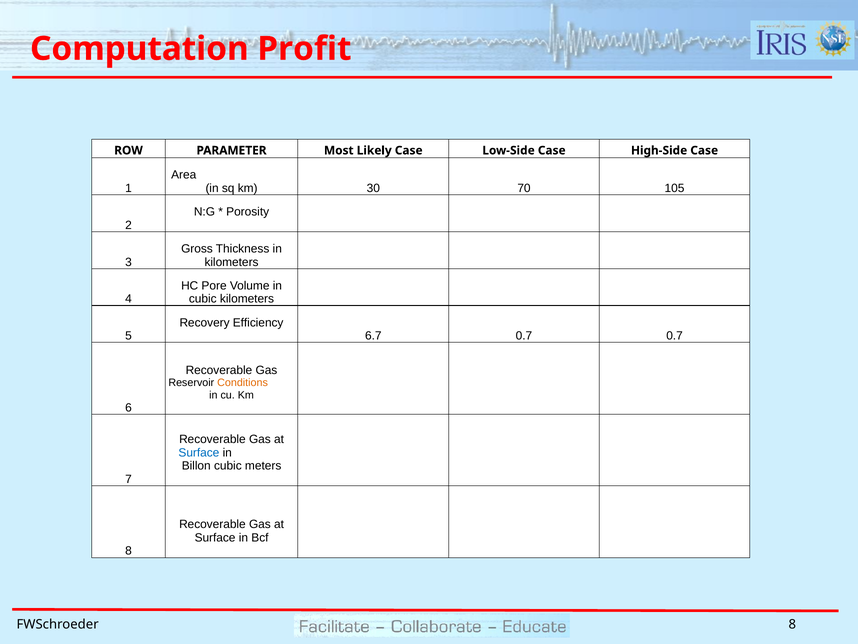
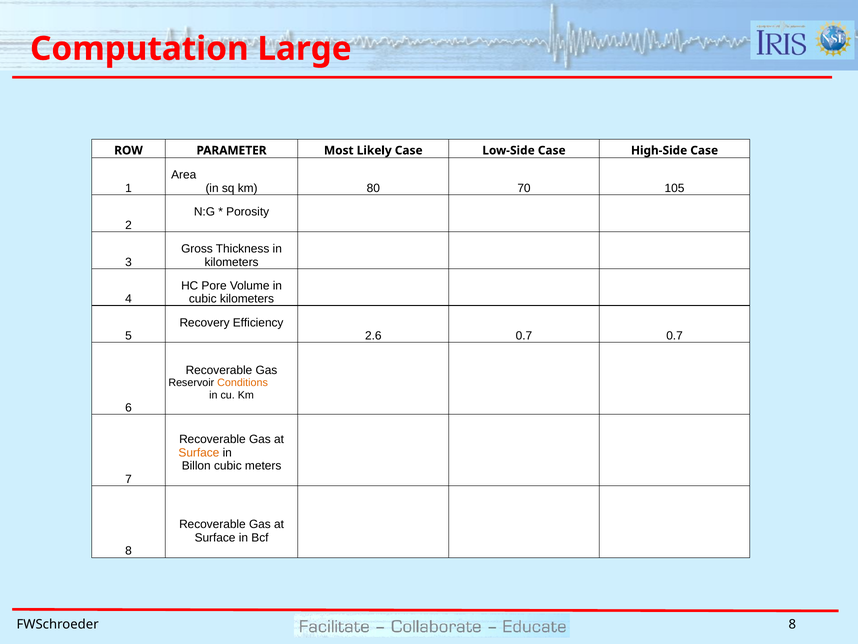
Profit: Profit -> Large
30: 30 -> 80
6.7: 6.7 -> 2.6
Surface at (199, 452) colour: blue -> orange
